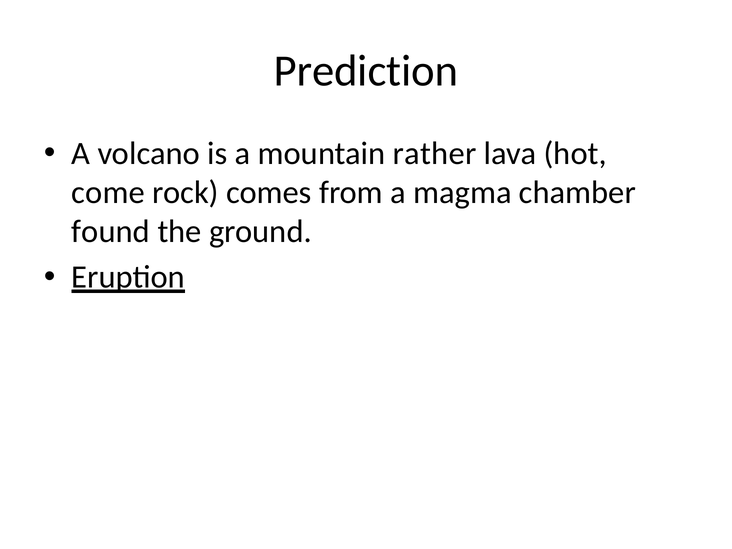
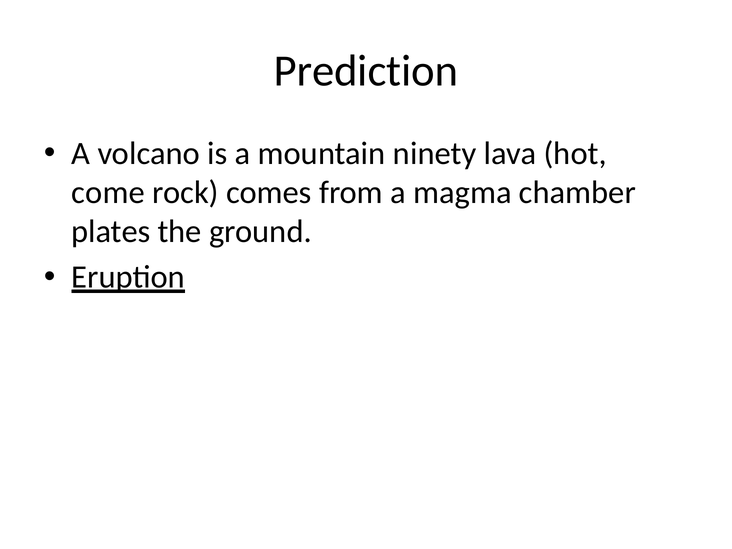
rather: rather -> ninety
found: found -> plates
